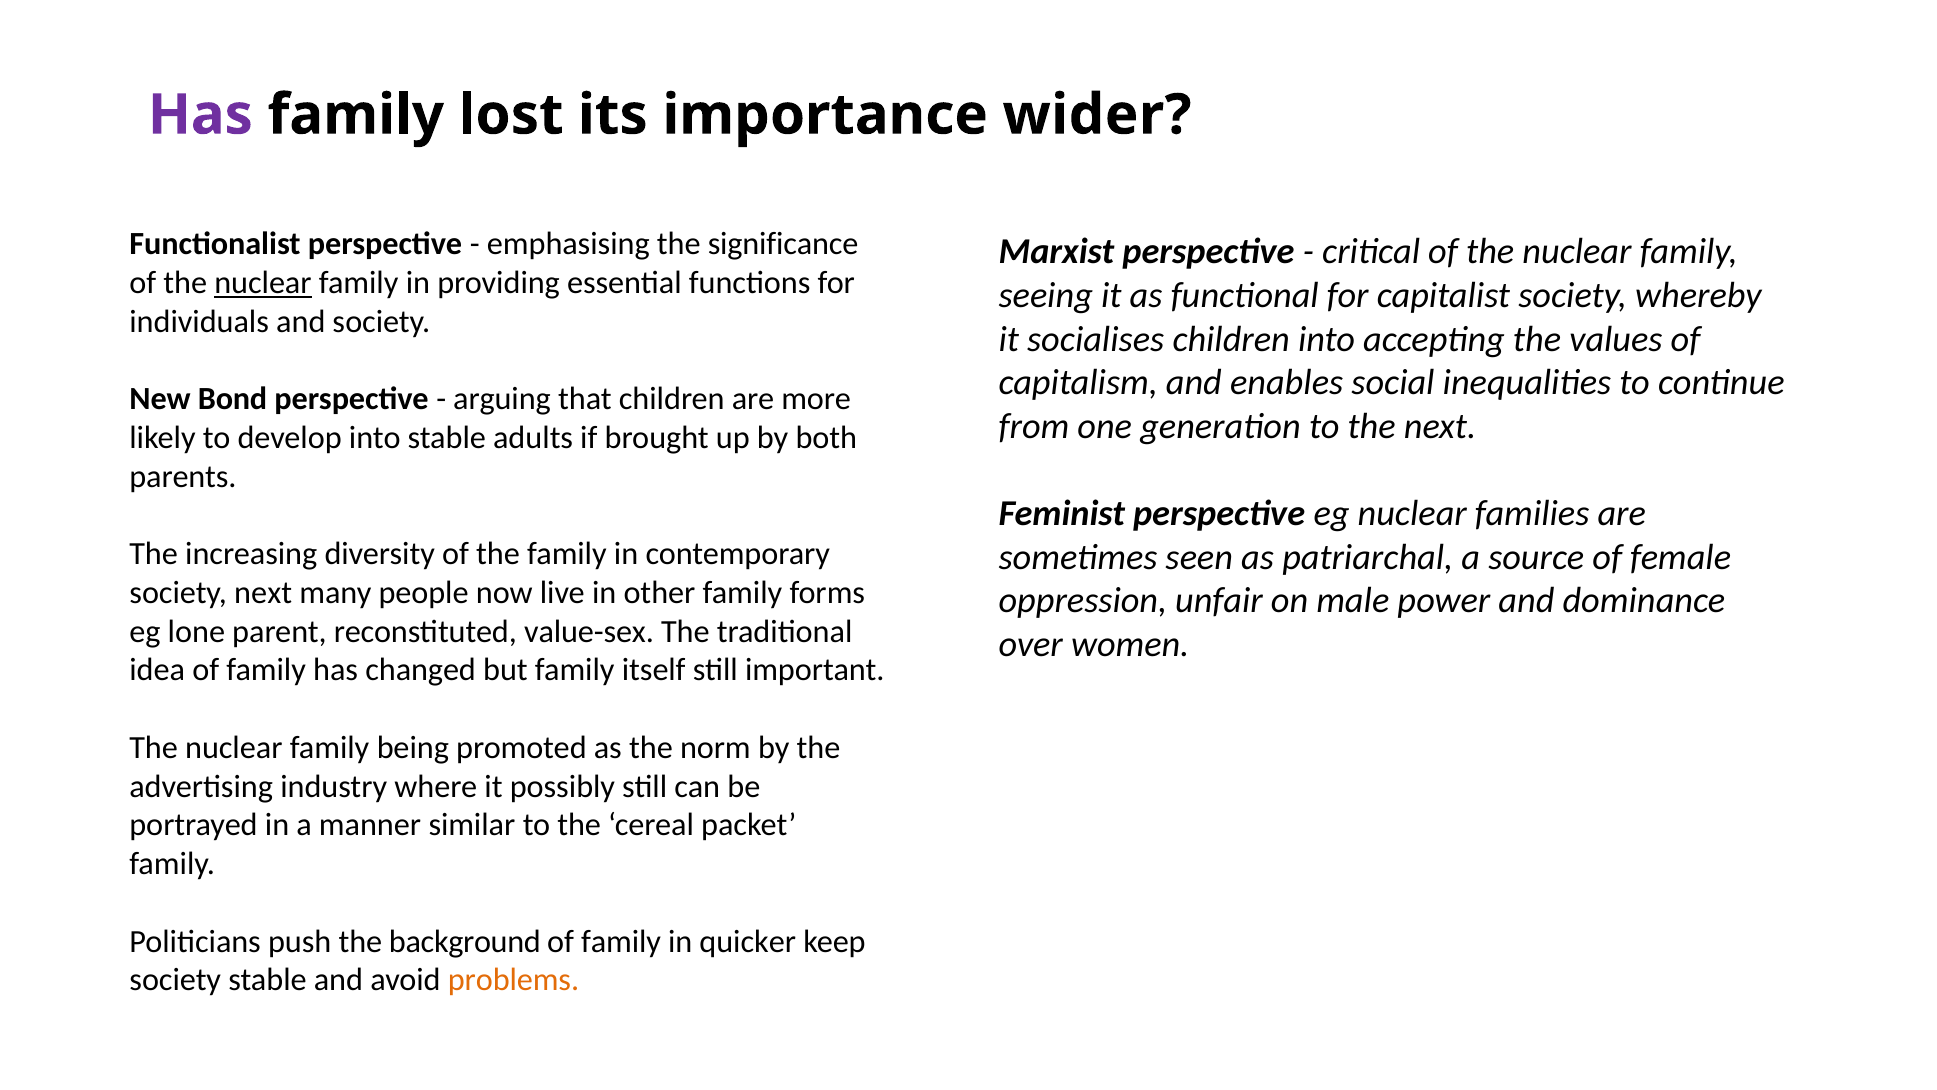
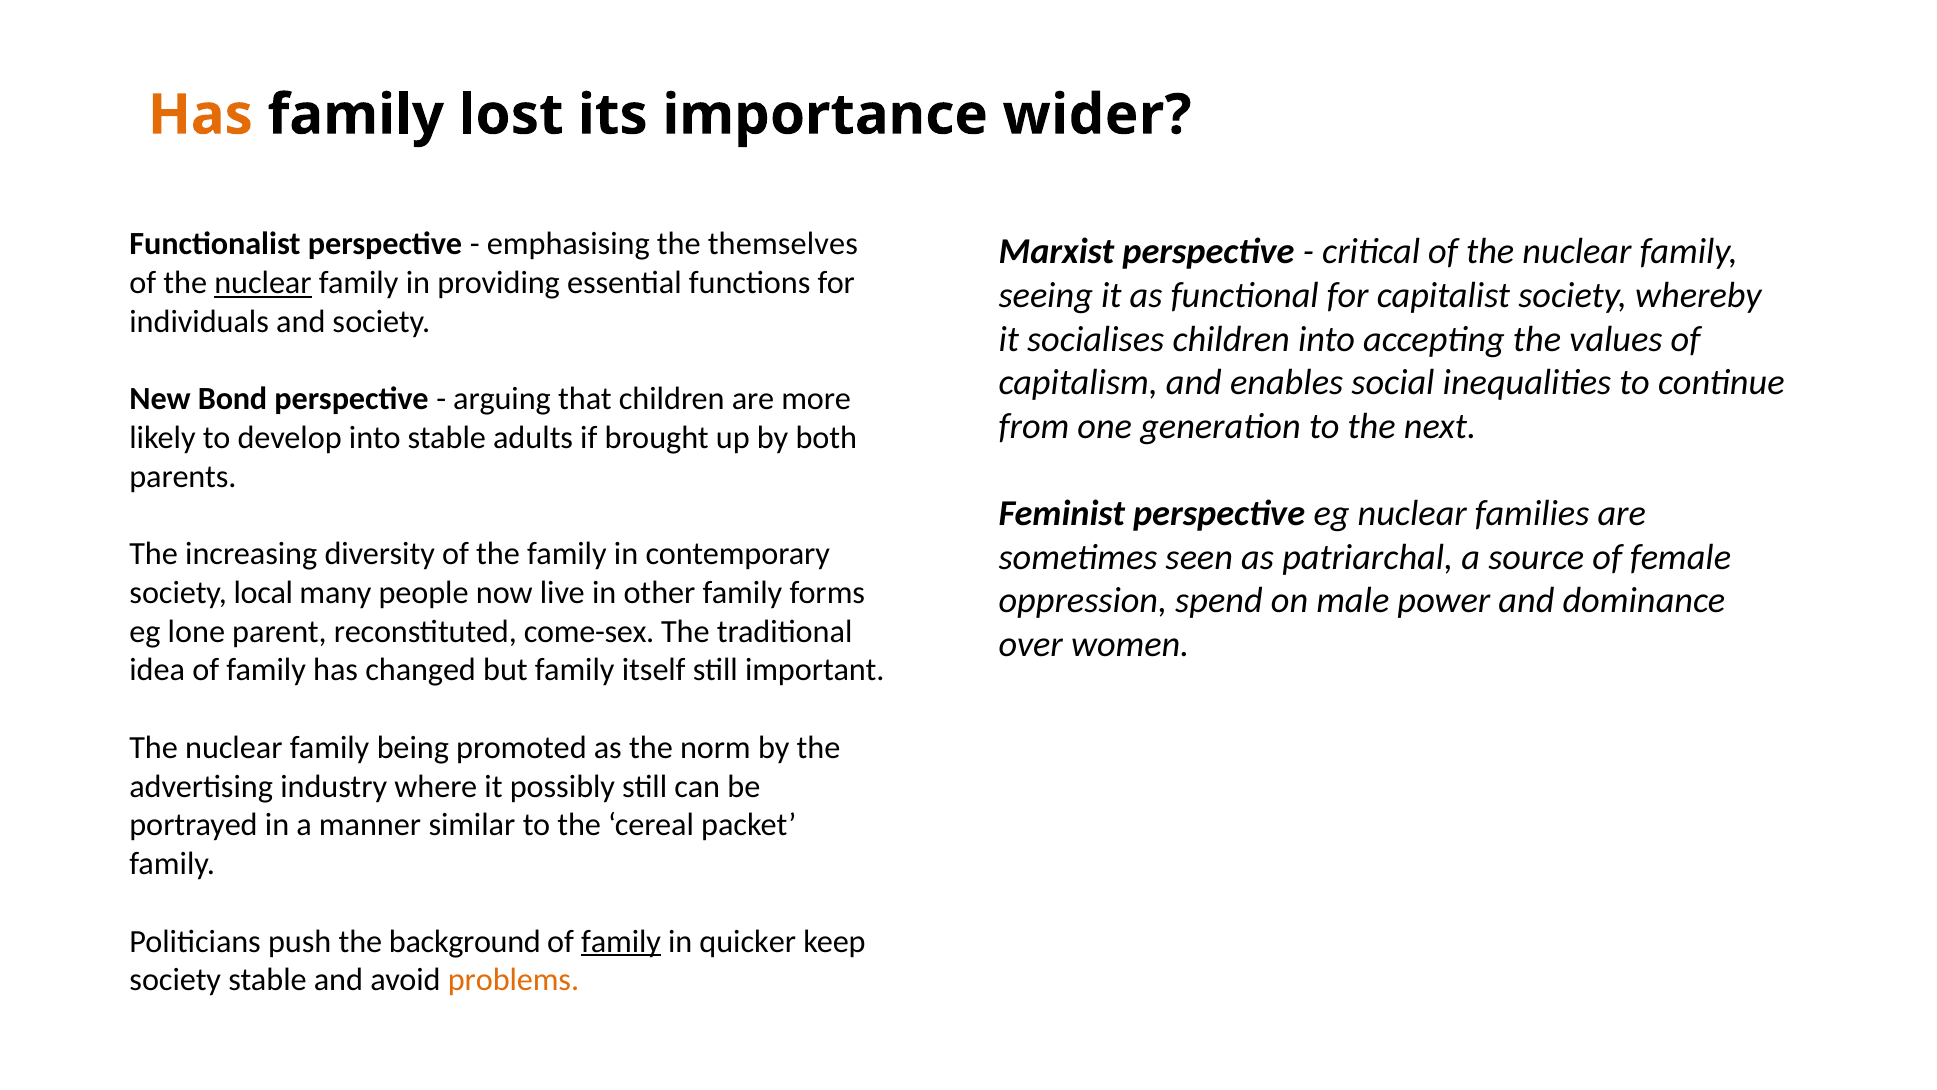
Has at (200, 115) colour: purple -> orange
significance: significance -> themselves
society next: next -> local
unfair: unfair -> spend
value-sex: value-sex -> come-sex
family at (621, 941) underline: none -> present
